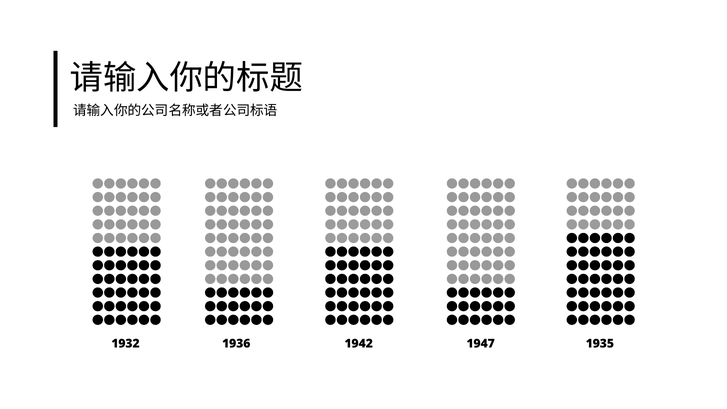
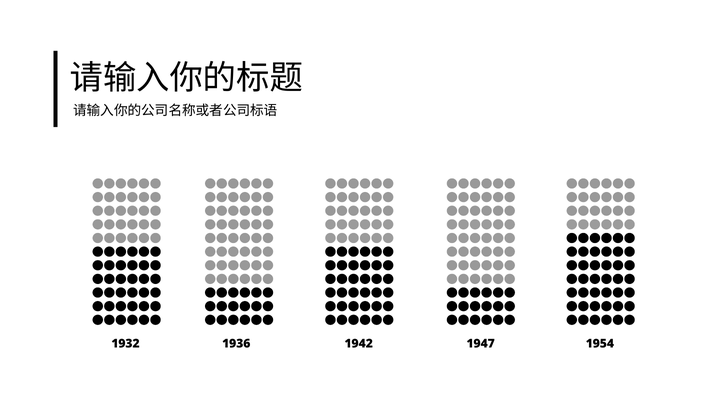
1935: 1935 -> 1954
